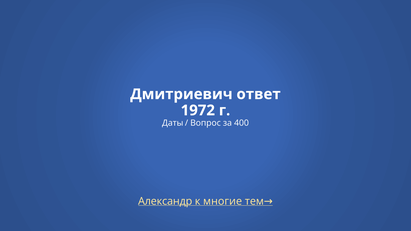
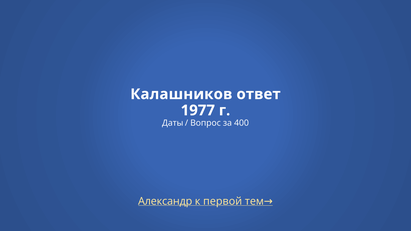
Дмитриевич: Дмитриевич -> Калашников
1972: 1972 -> 1977
многие: многие -> первой
